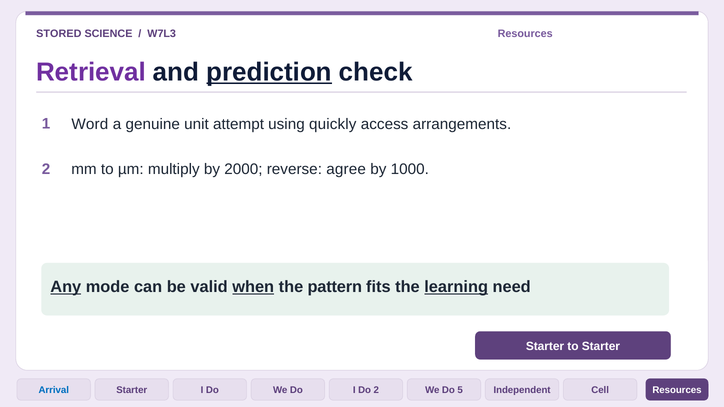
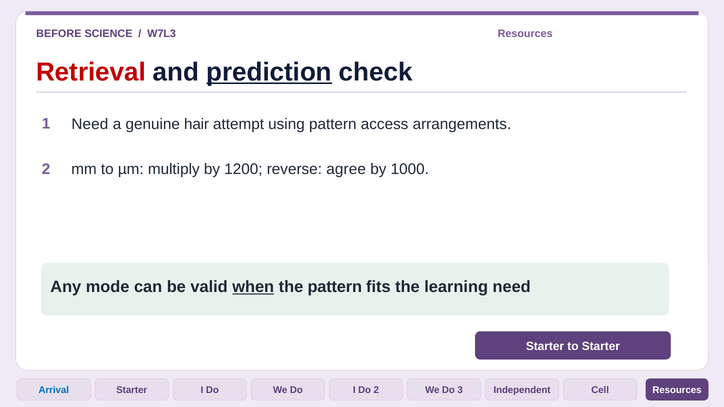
STORED: STORED -> BEFORE
Retrieval colour: purple -> red
1 Word: Word -> Need
unit: unit -> hair
using quickly: quickly -> pattern
2000: 2000 -> 1200
Any underline: present -> none
learning underline: present -> none
5: 5 -> 3
